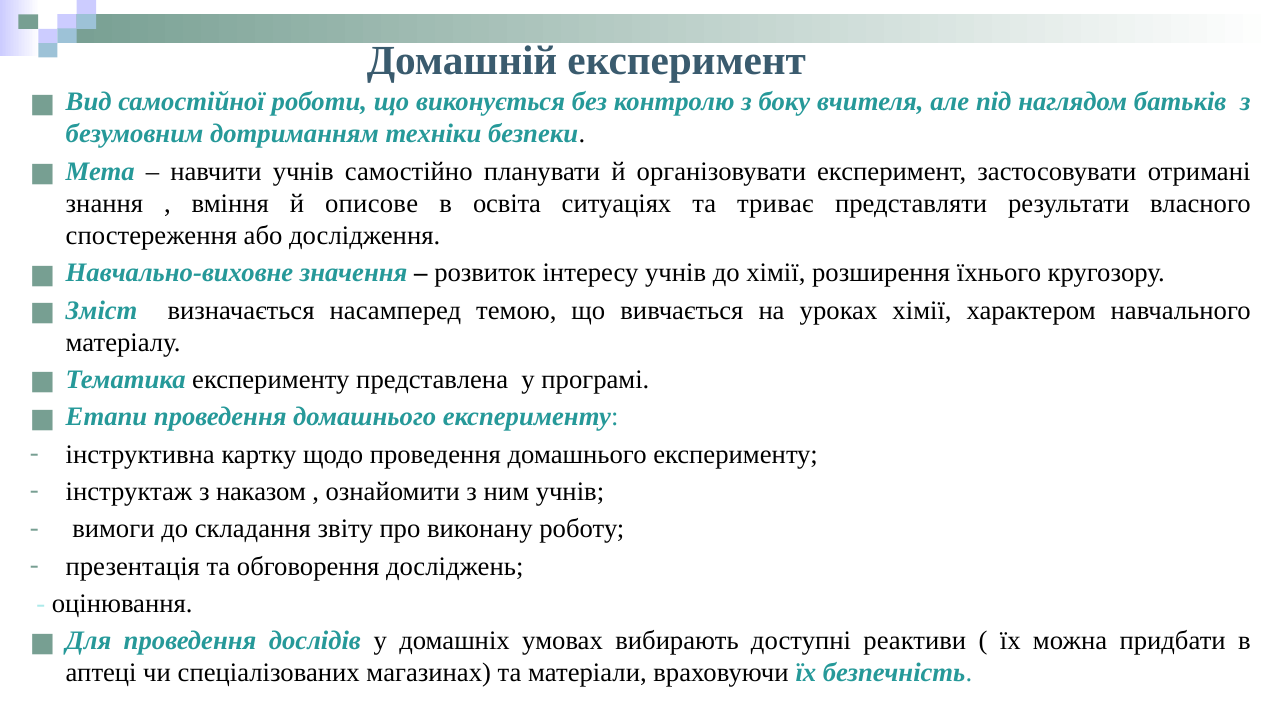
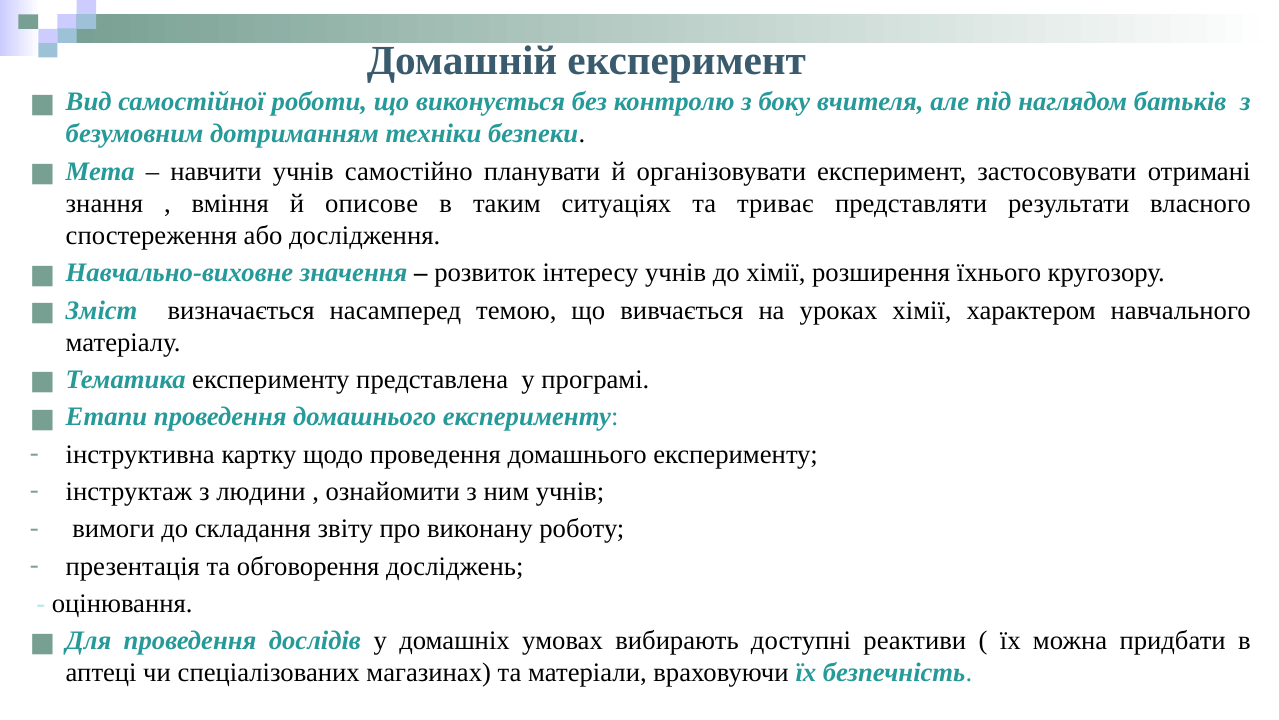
освіта: освіта -> таким
наказом: наказом -> людини
